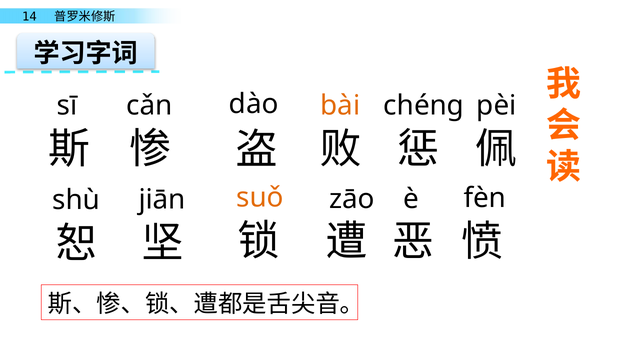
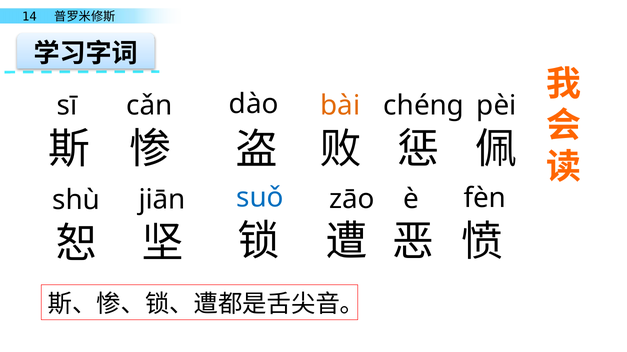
suǒ colour: orange -> blue
